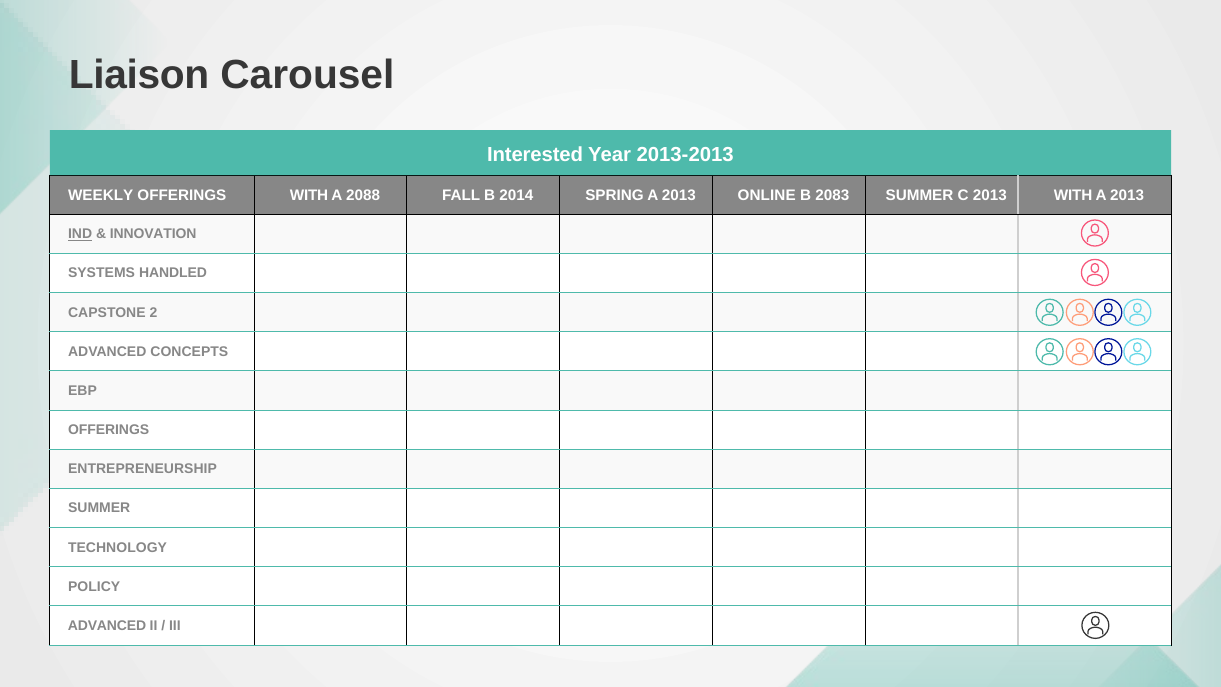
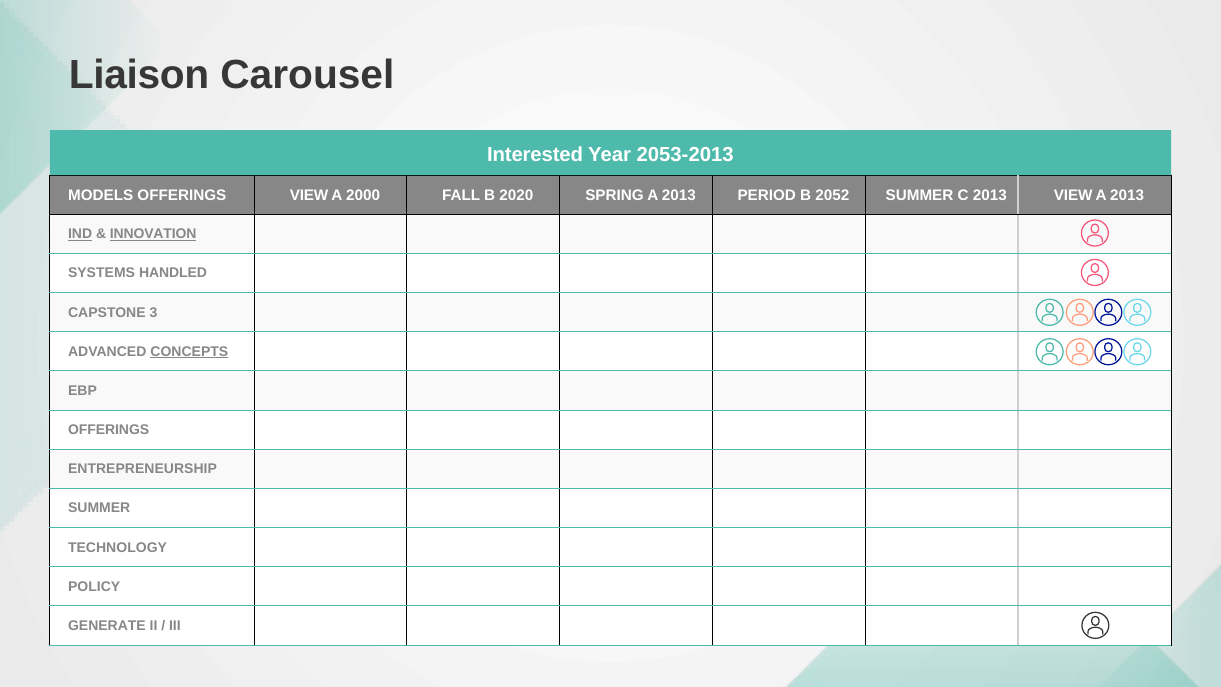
2013-2013: 2013-2013 -> 2053-2013
WEEKLY: WEEKLY -> MODELS
OFFERINGS WITH: WITH -> VIEW
2088: 2088 -> 2000
2014: 2014 -> 2020
ONLINE: ONLINE -> PERIOD
2083: 2083 -> 2052
2013 WITH: WITH -> VIEW
INNOVATION underline: none -> present
2: 2 -> 3
CONCEPTS underline: none -> present
ADVANCED at (107, 626): ADVANCED -> GENERATE
